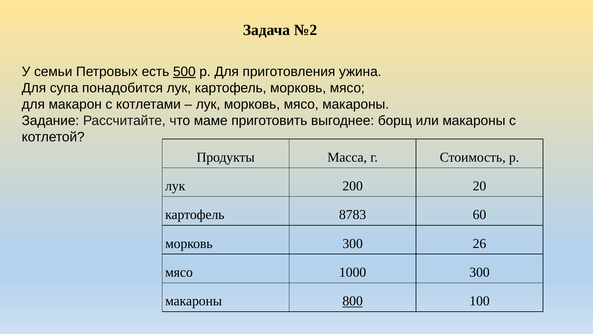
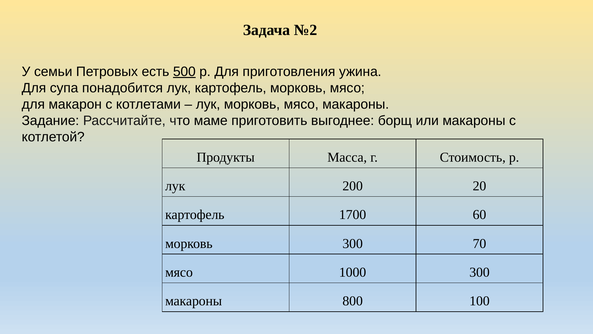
8783: 8783 -> 1700
26: 26 -> 70
800 underline: present -> none
